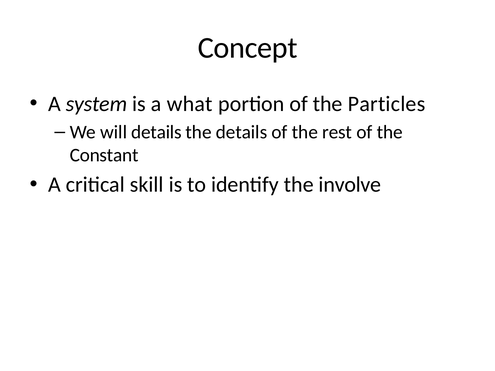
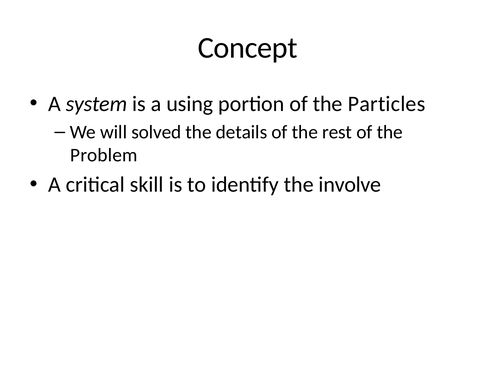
what: what -> using
will details: details -> solved
Constant: Constant -> Problem
